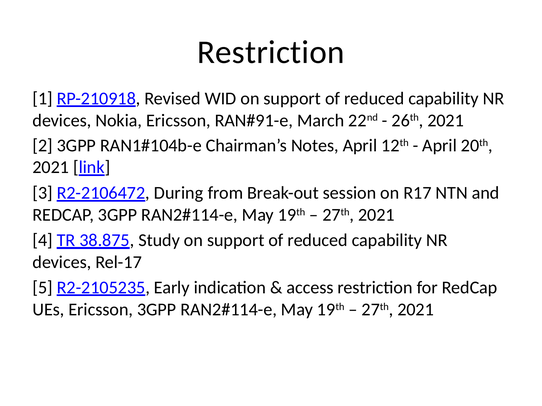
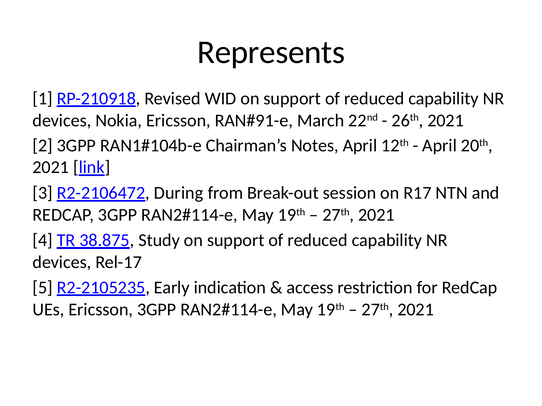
Restriction at (271, 52): Restriction -> Represents
